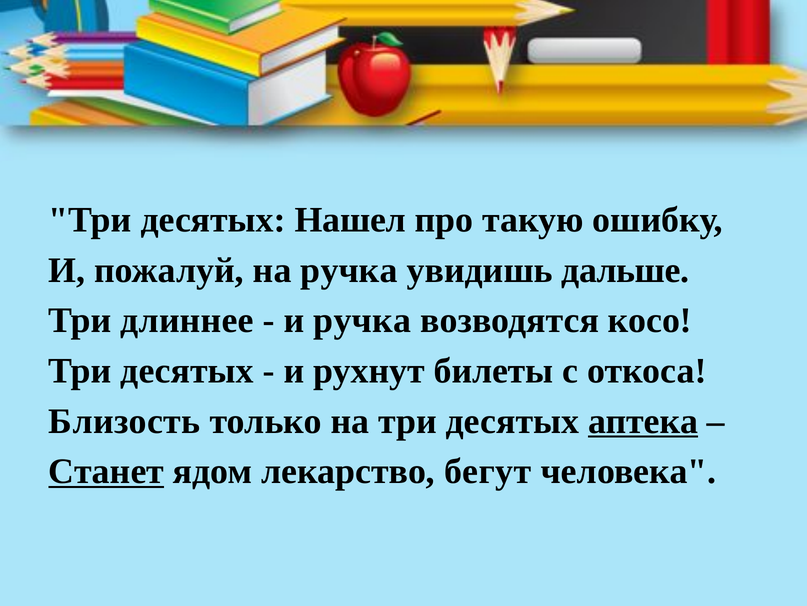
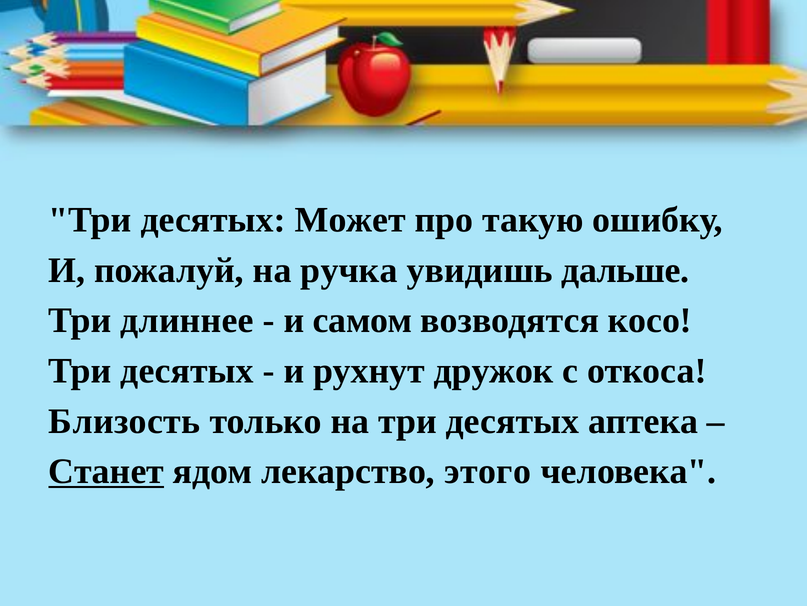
Нашел: Нашел -> Может
и ручка: ручка -> самом
билеты: билеты -> дружок
аптека underline: present -> none
бегут: бегут -> этого
